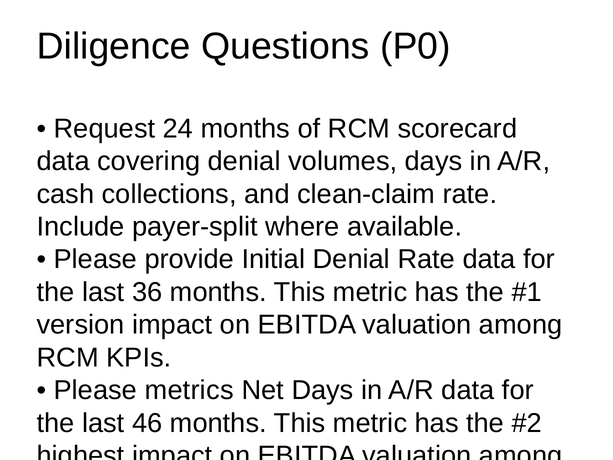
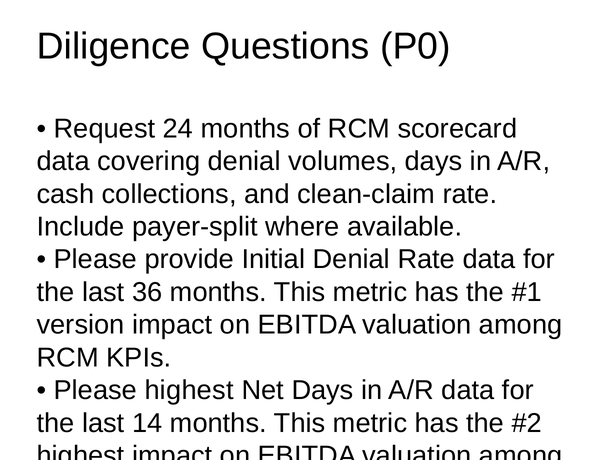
Please metrics: metrics -> highest
46: 46 -> 14
